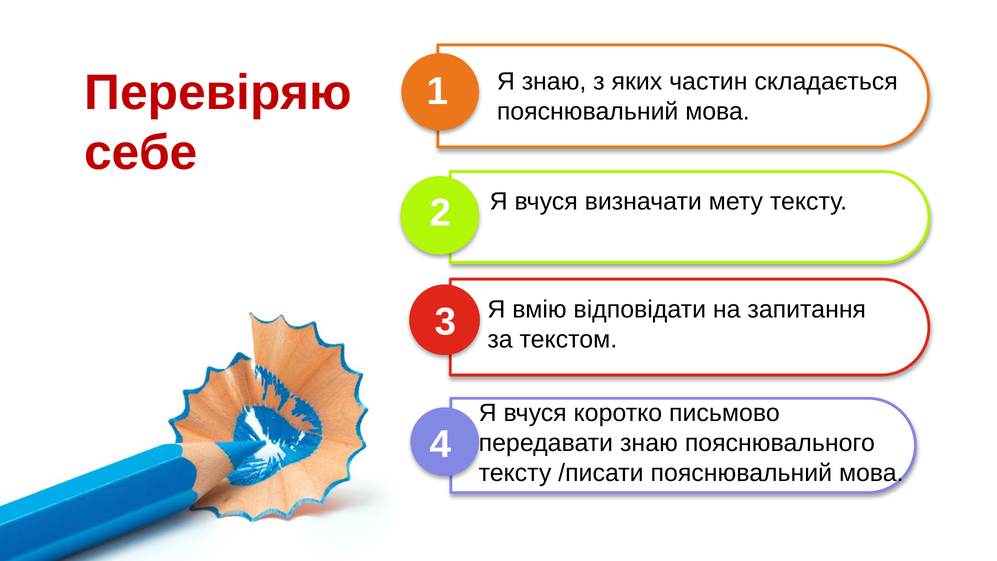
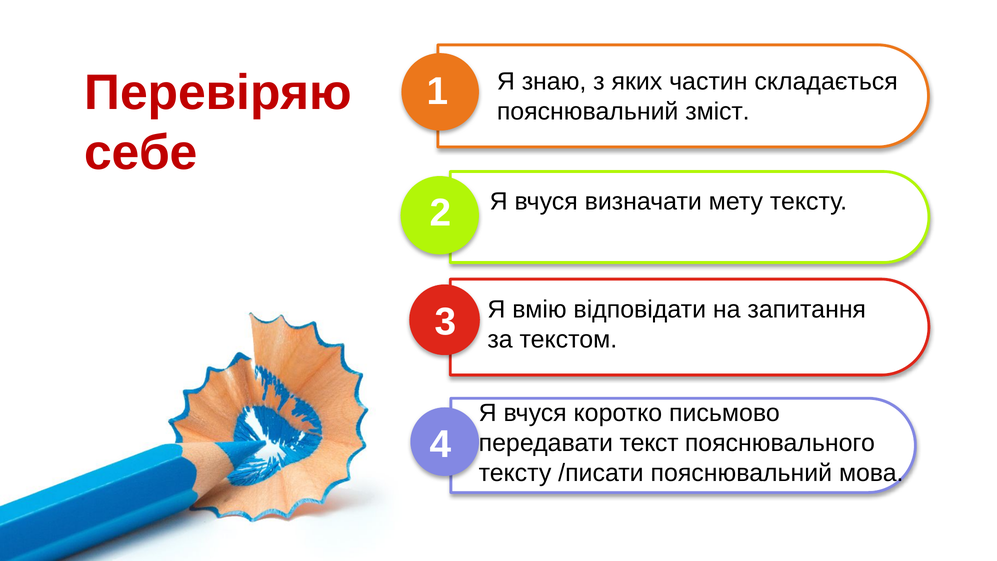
мова at (718, 112): мова -> зміст
передавати знаю: знаю -> текст
